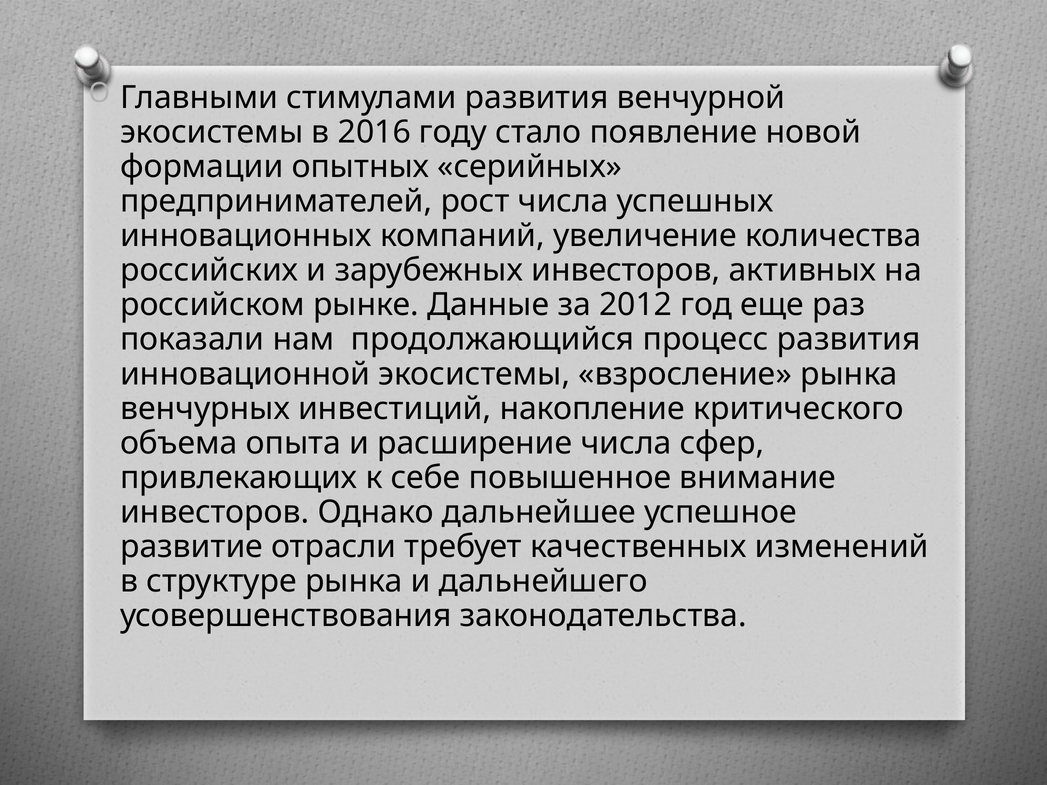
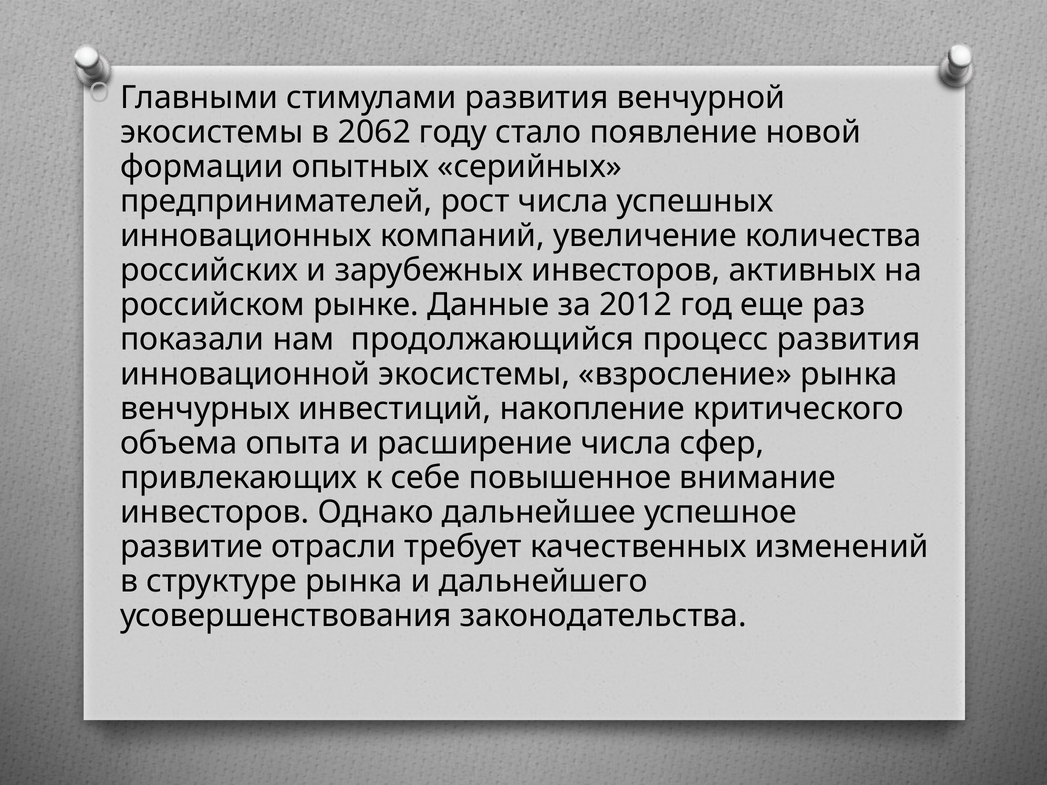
2016: 2016 -> 2062
